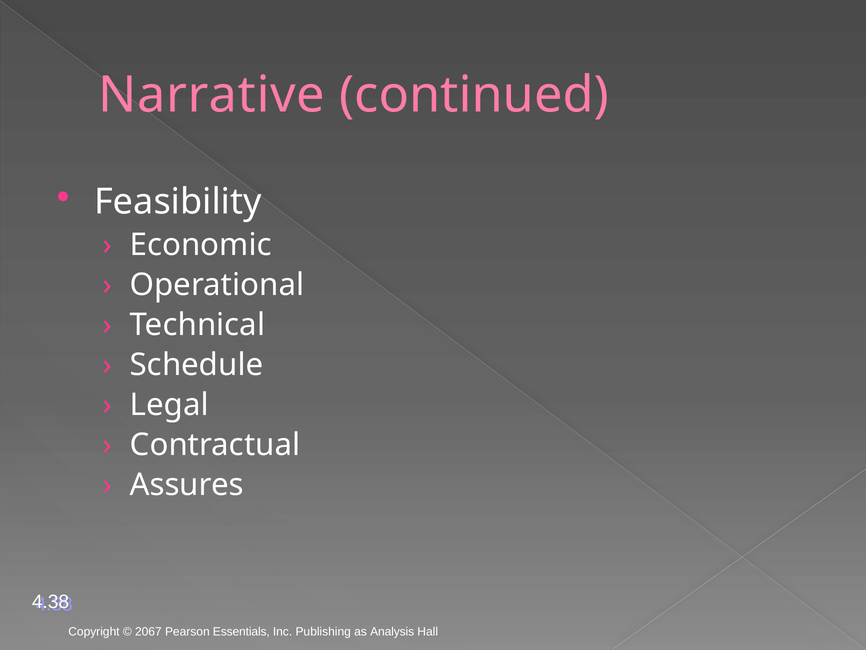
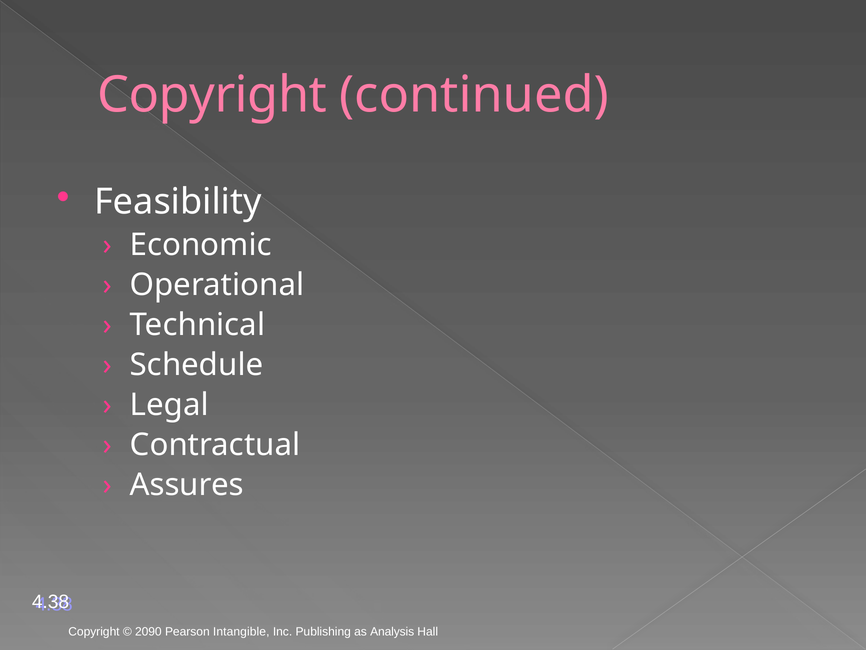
Narrative at (212, 95): Narrative -> Copyright
2067: 2067 -> 2090
Essentials: Essentials -> Intangible
